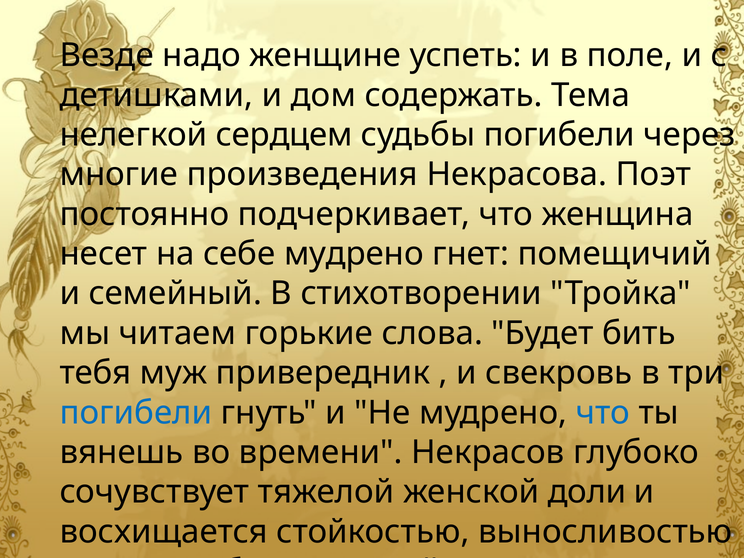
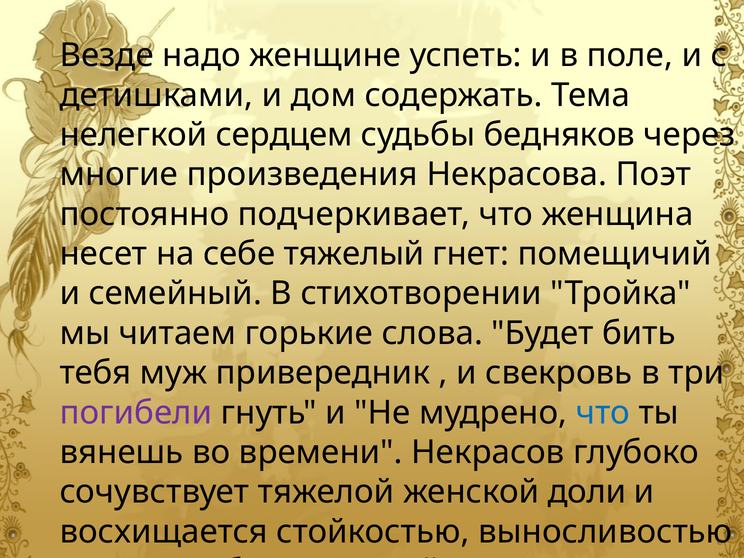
судьбы погибели: погибели -> бедняков
себе мудрено: мудрено -> тяжелый
погибели at (136, 413) colour: blue -> purple
